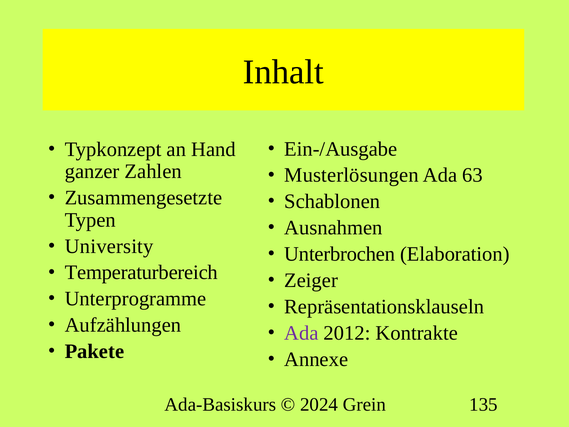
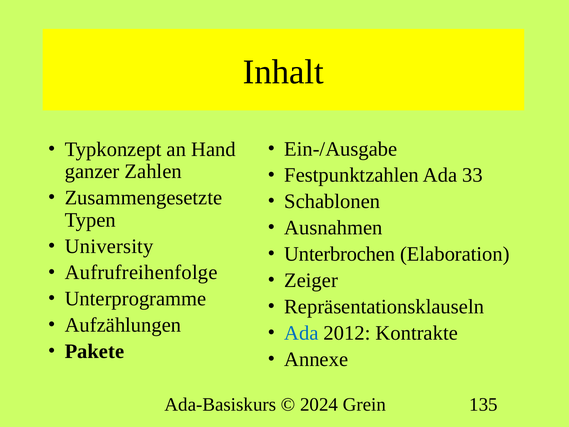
Musterlösungen: Musterlösungen -> Festpunktzahlen
63: 63 -> 33
Temperaturbereich: Temperaturbereich -> Aufrufreihenfolge
Ada at (301, 333) colour: purple -> blue
